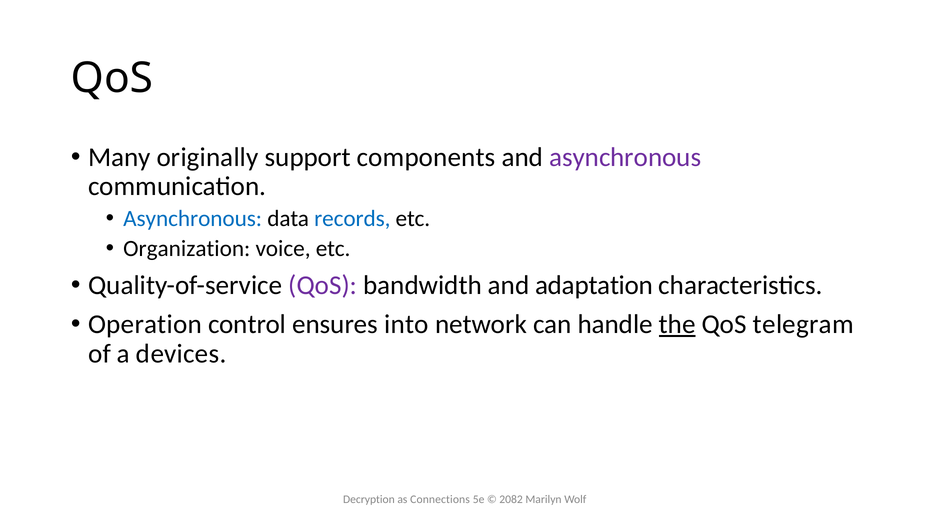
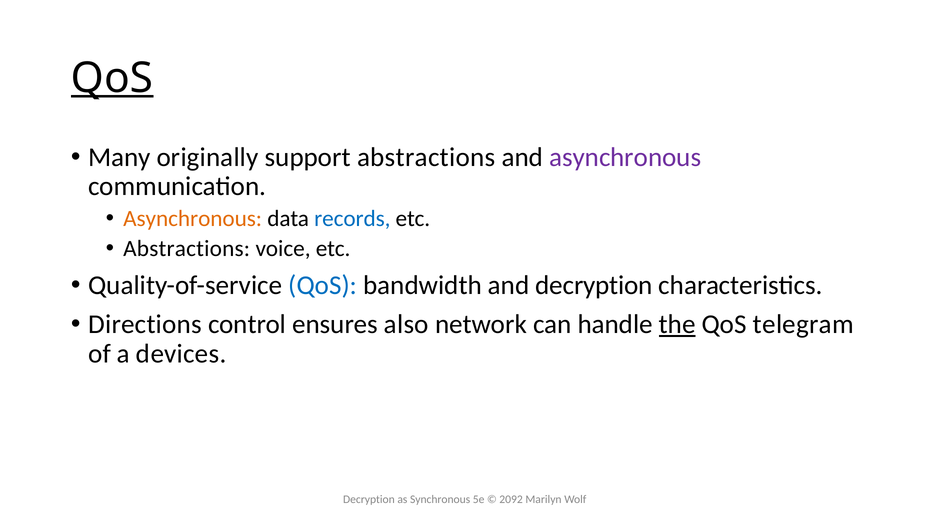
QoS at (112, 78) underline: none -> present
support components: components -> abstractions
Asynchronous at (193, 219) colour: blue -> orange
Organization at (187, 249): Organization -> Abstractions
QoS at (323, 285) colour: purple -> blue
and adaptation: adaptation -> decryption
Operation: Operation -> Directions
into: into -> also
Connections: Connections -> Synchronous
2082: 2082 -> 2092
